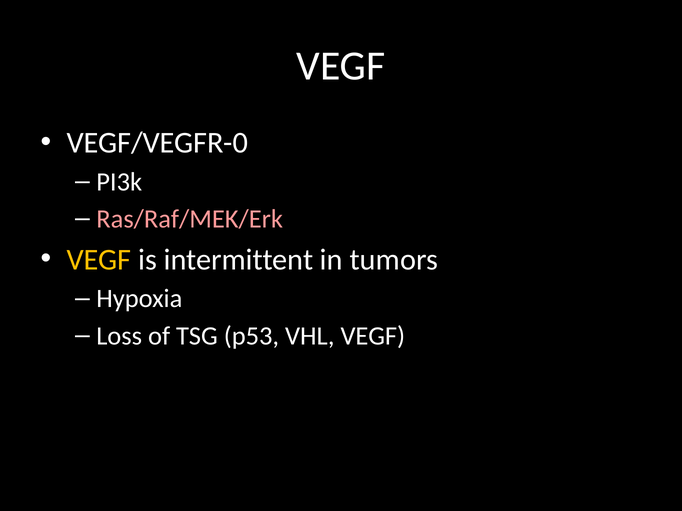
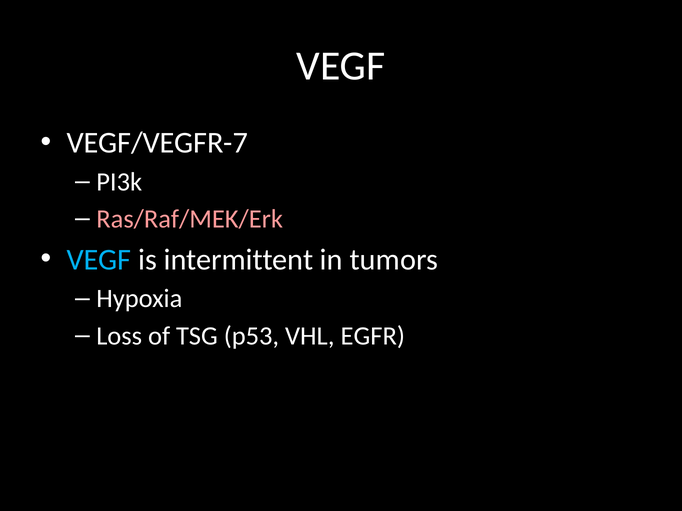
VEGF/VEGFR-0: VEGF/VEGFR-0 -> VEGF/VEGFR-7
VEGF at (99, 260) colour: yellow -> light blue
VHL VEGF: VEGF -> EGFR
